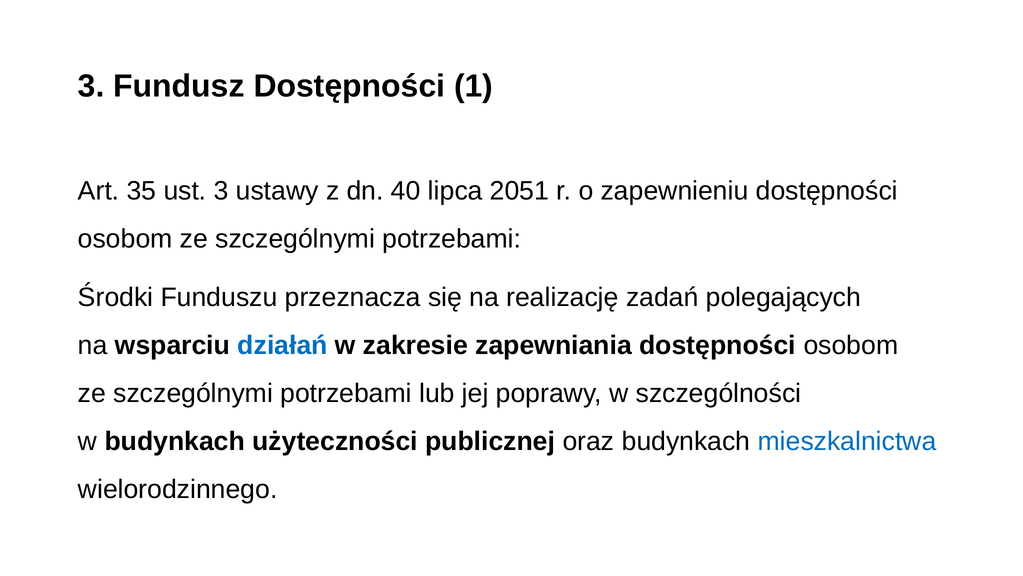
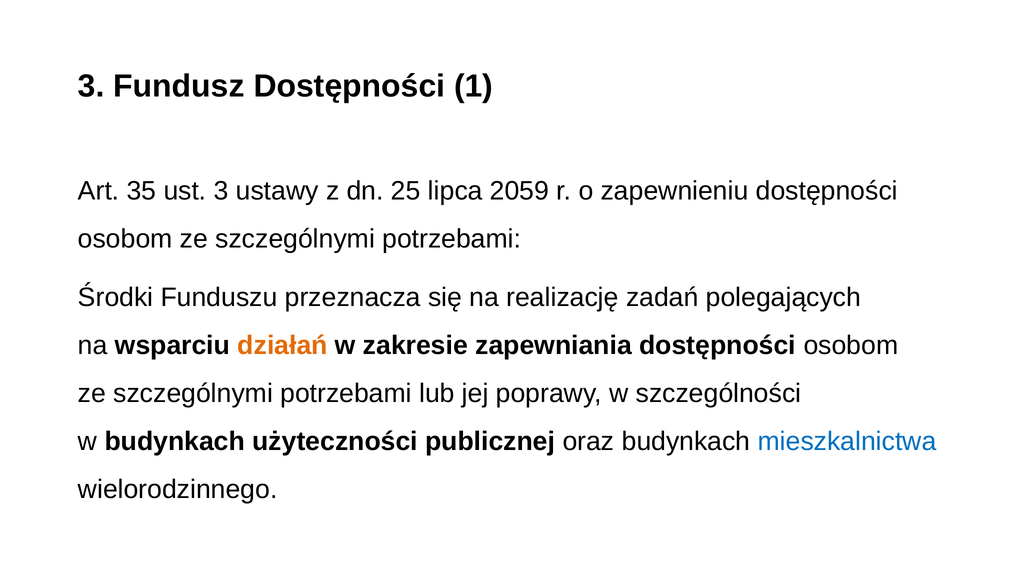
40: 40 -> 25
2051: 2051 -> 2059
działań colour: blue -> orange
